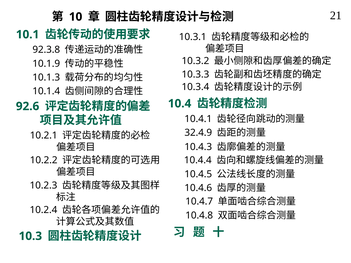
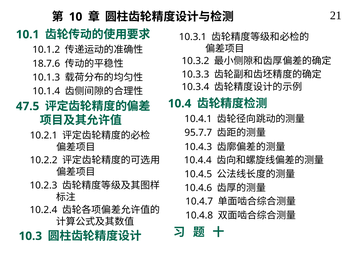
92.3.8: 92.3.8 -> 10.1.2
10.1.9: 10.1.9 -> 18.7.6
92.6: 92.6 -> 47.5
32.4.9: 32.4.9 -> 95.7.7
